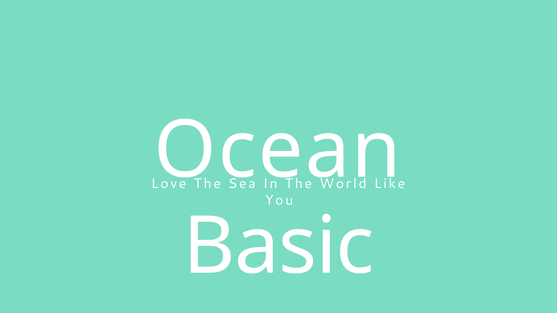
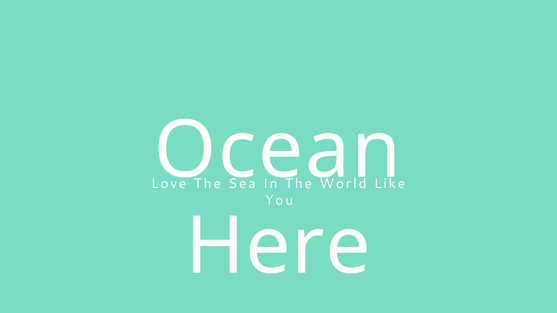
Basic: Basic -> Here
